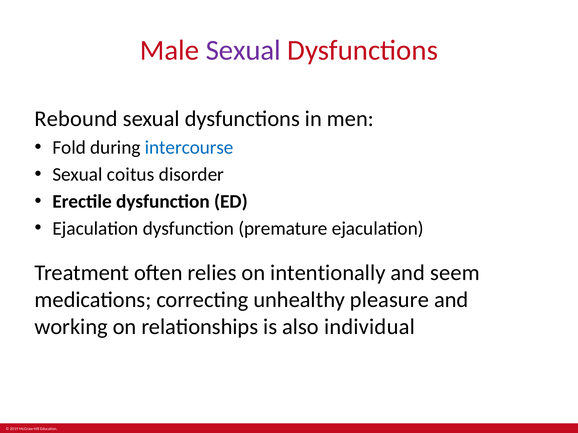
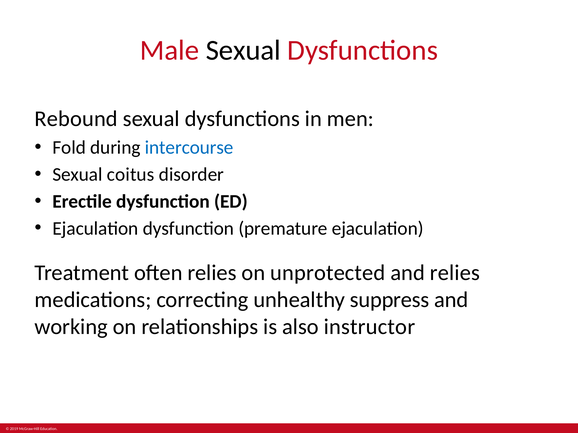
Sexual at (243, 50) colour: purple -> black
intentionally: intentionally -> unprotected
and seem: seem -> relies
pleasure: pleasure -> suppress
individual: individual -> instructor
